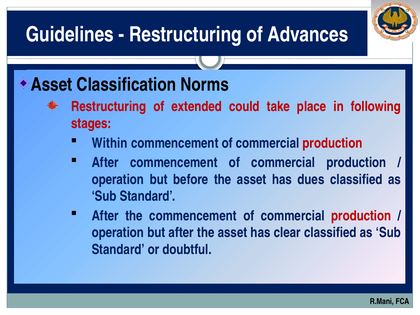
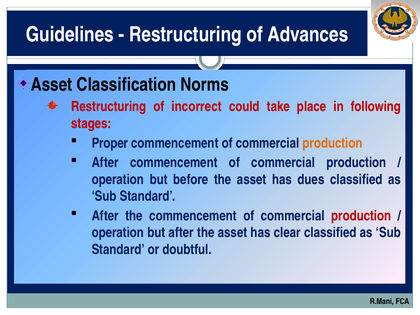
extended: extended -> incorrect
Within: Within -> Proper
production at (333, 143) colour: red -> orange
